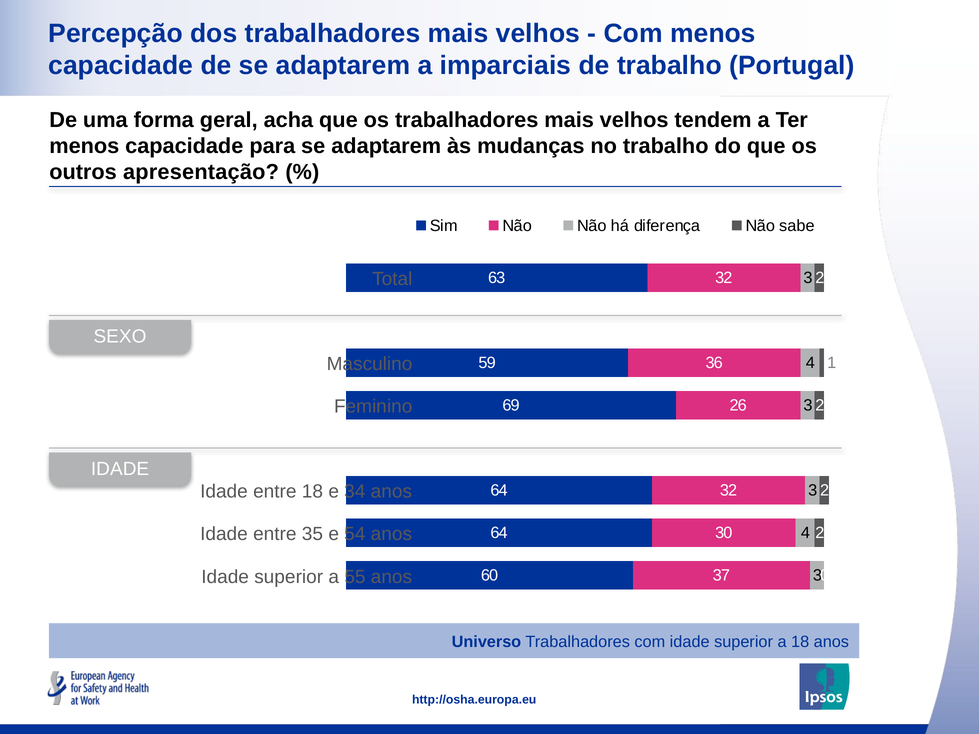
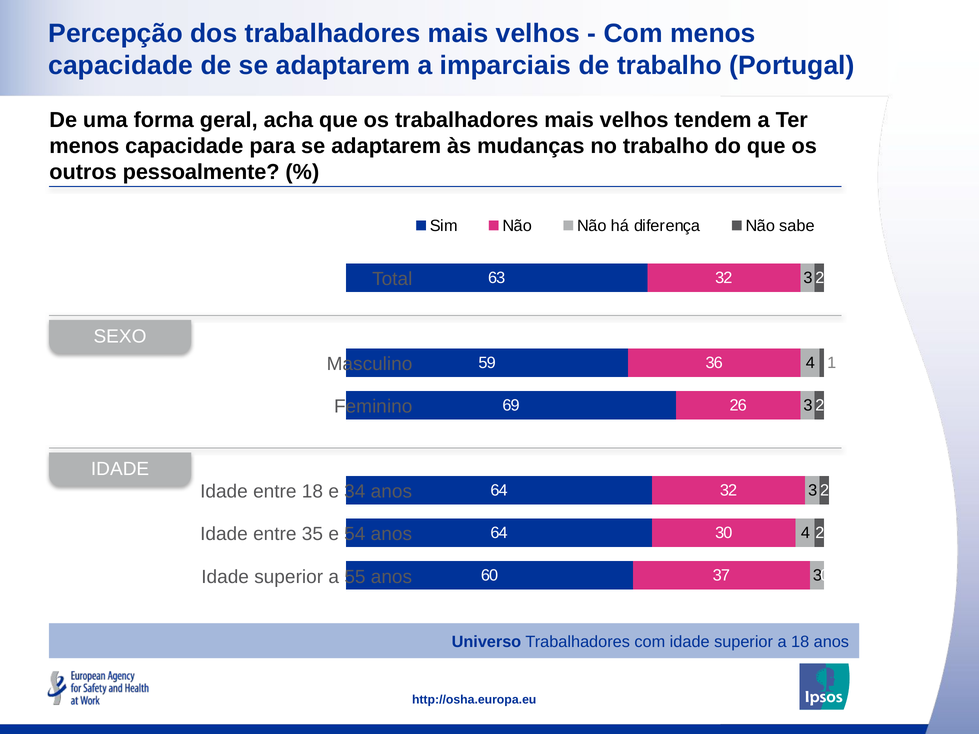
apresentação: apresentação -> pessoalmente
